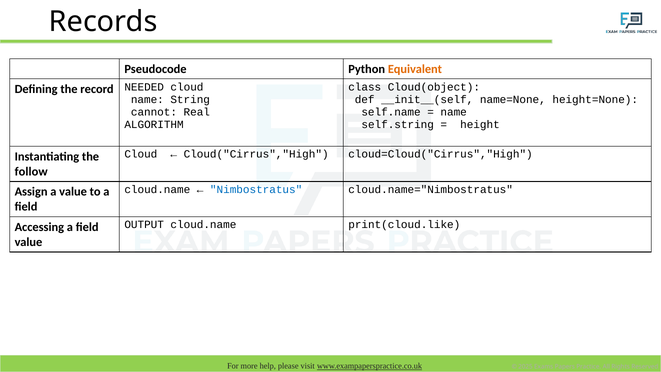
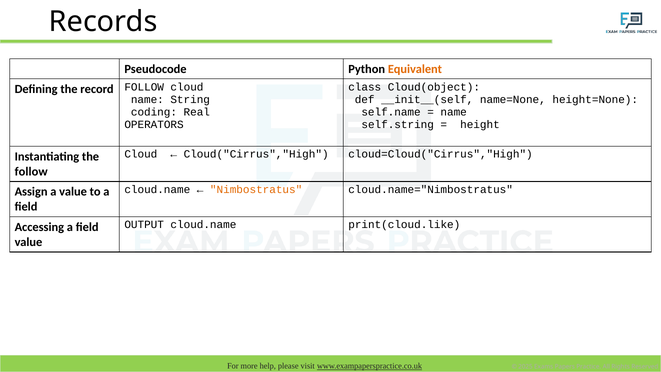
record NEEDED: NEEDED -> FOLLOW
cannot: cannot -> coding
ALGORITHM: ALGORITHM -> OPERATORS
Nimbostratus colour: blue -> orange
